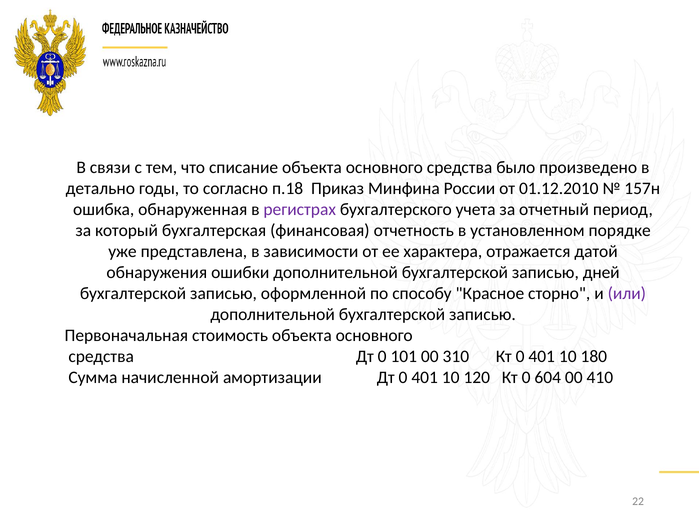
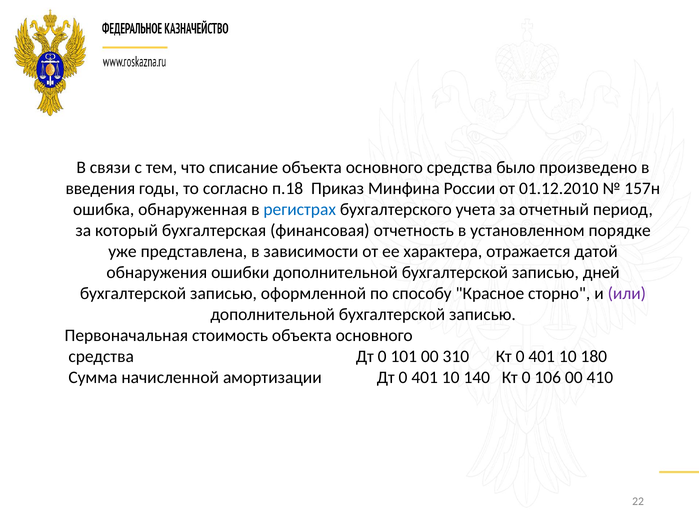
детально: детально -> введения
регистрах colour: purple -> blue
120: 120 -> 140
604: 604 -> 106
